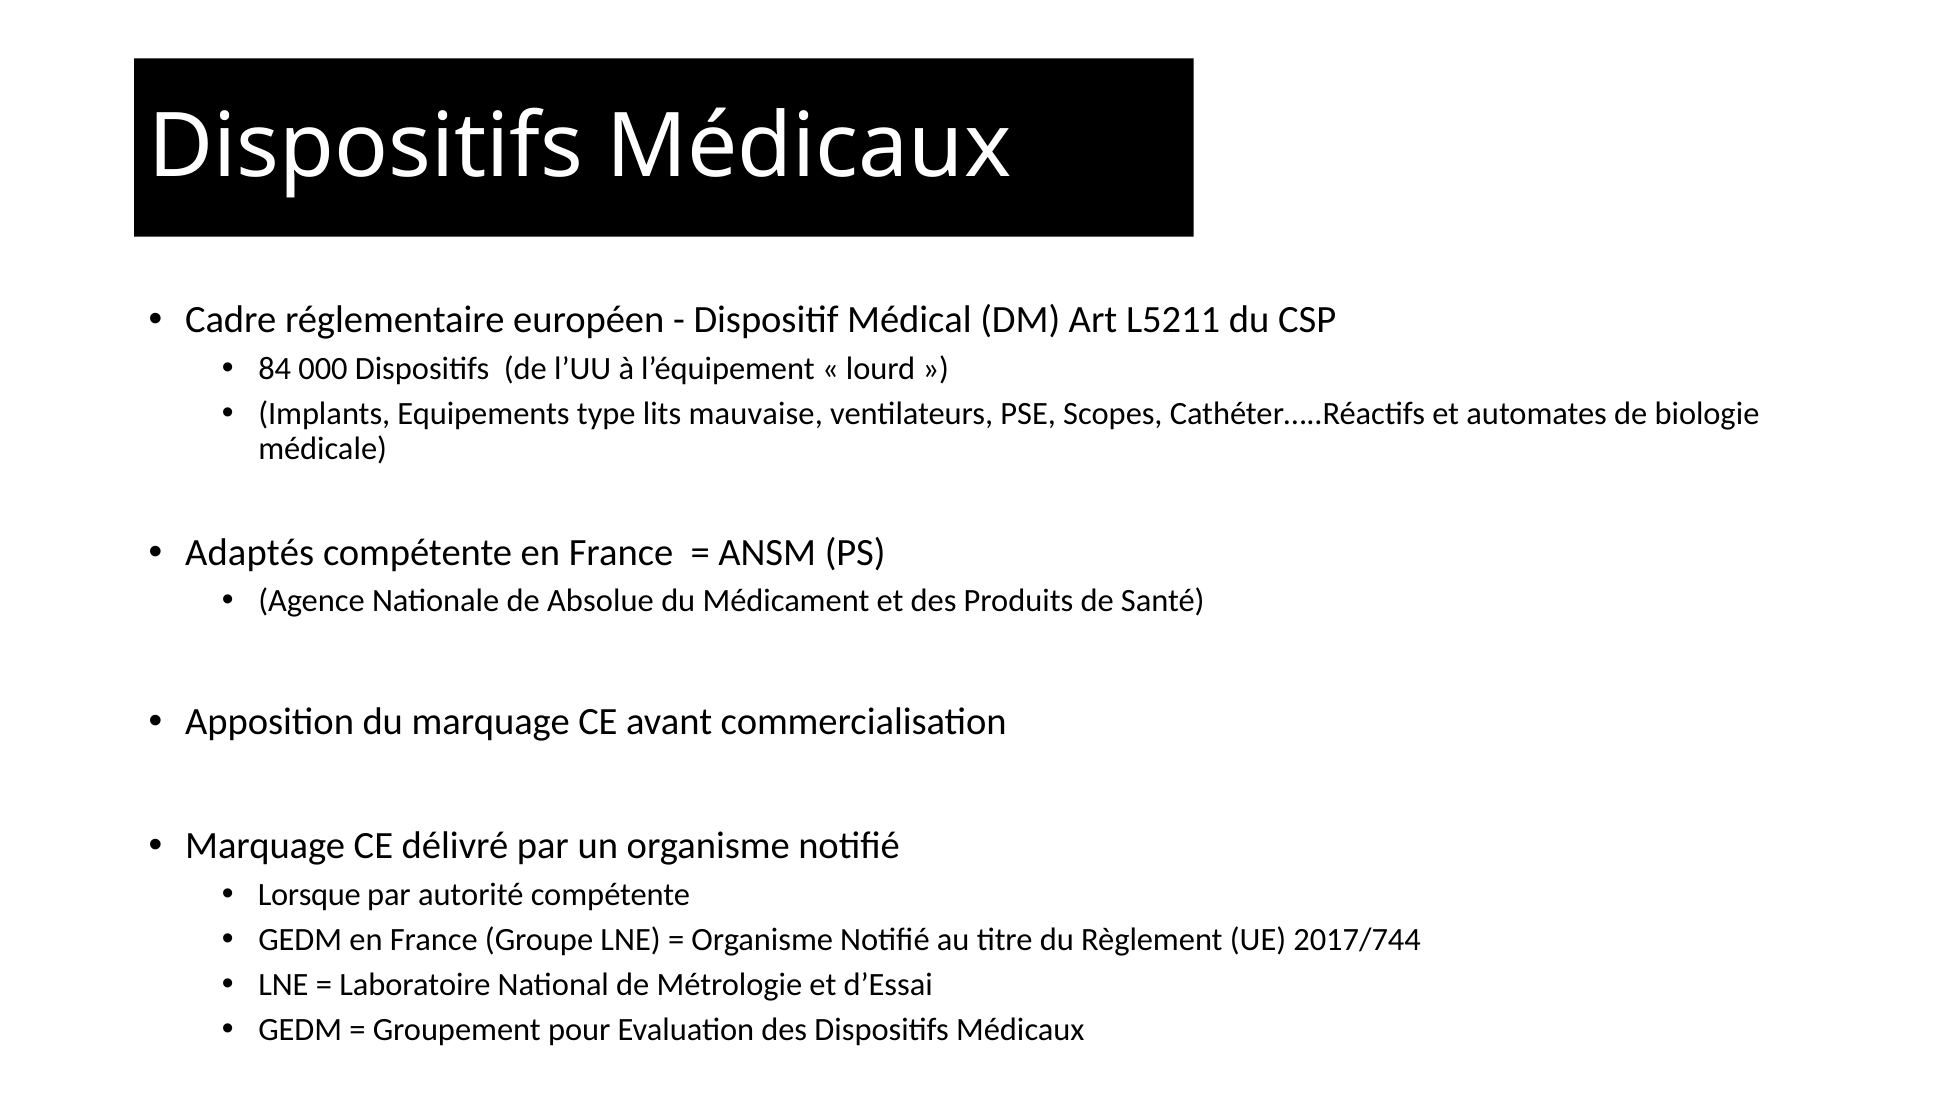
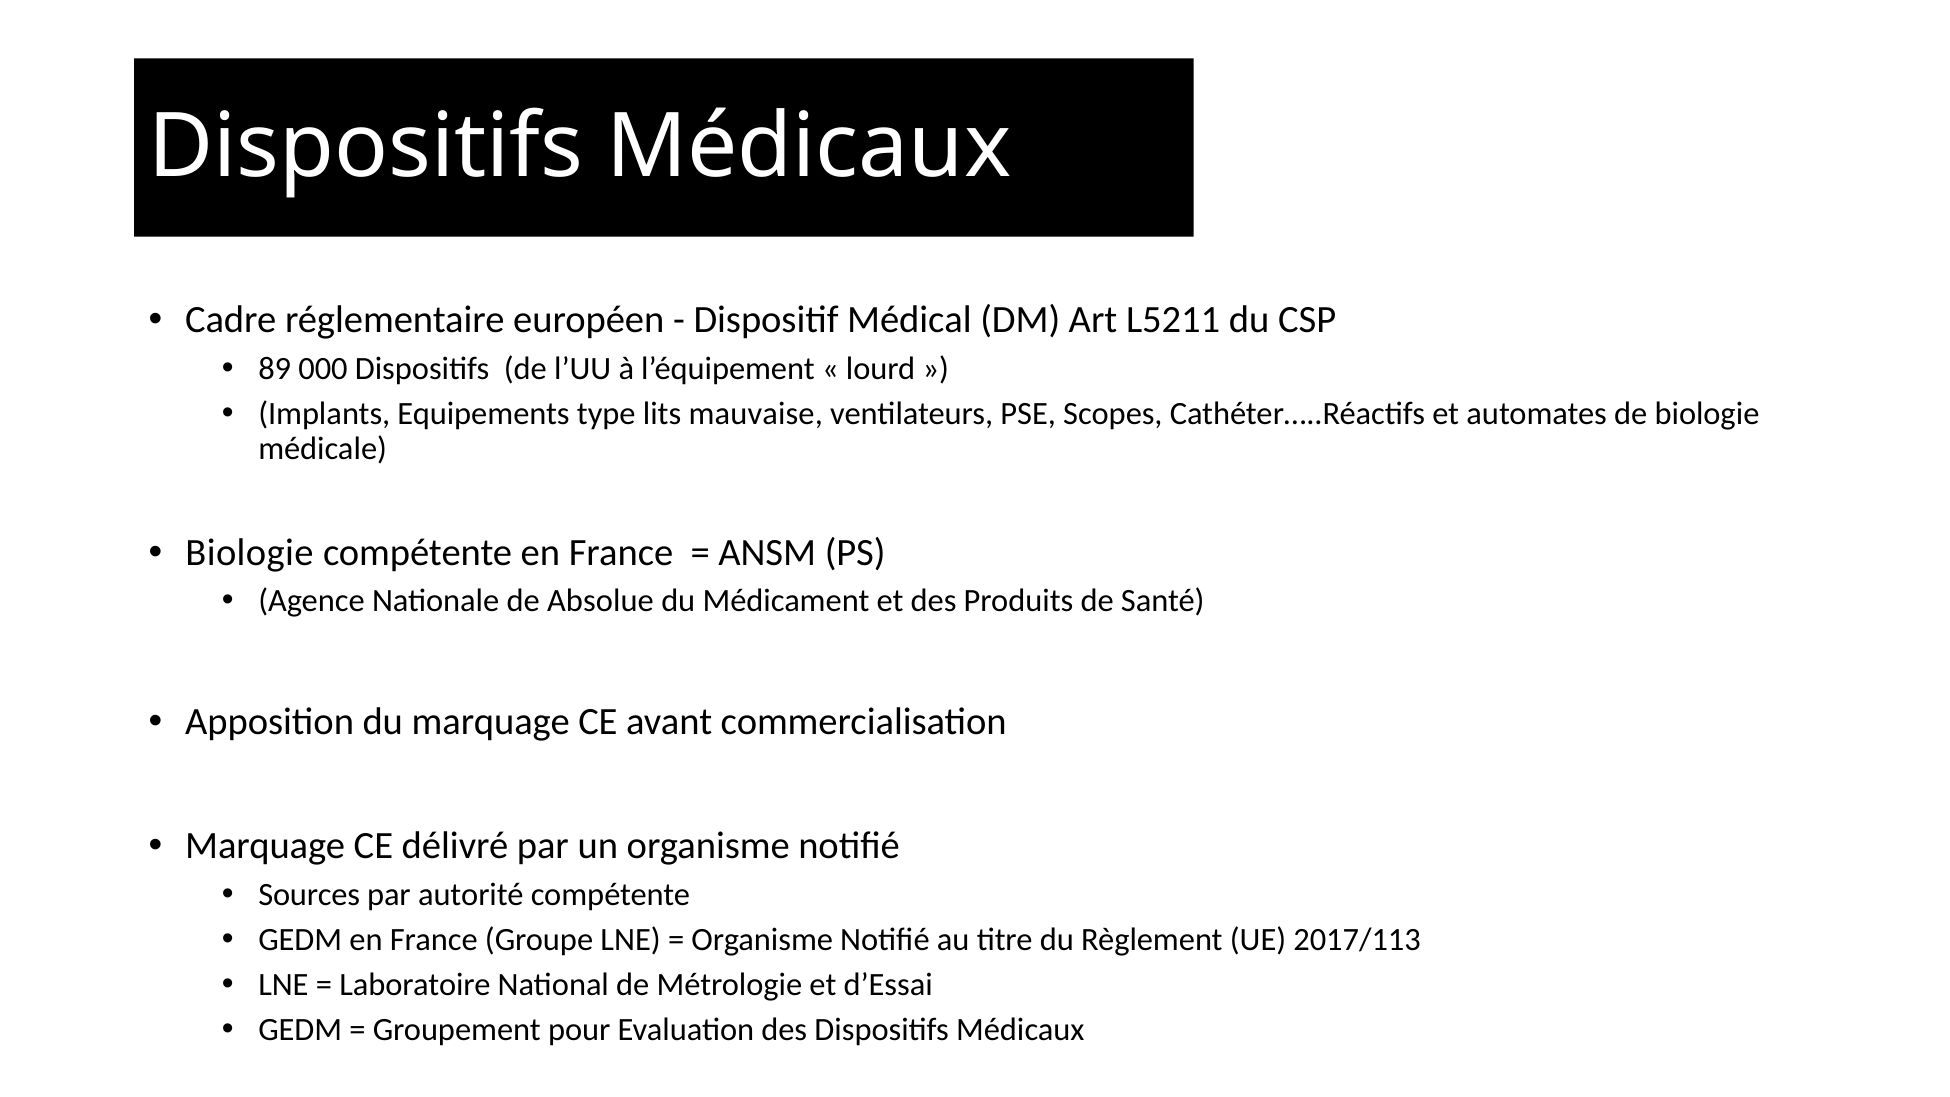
84: 84 -> 89
Adaptés at (250, 553): Adaptés -> Biologie
Lorsque: Lorsque -> Sources
2017/744: 2017/744 -> 2017/113
